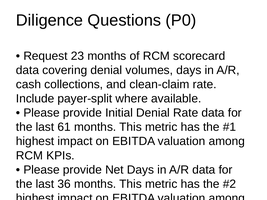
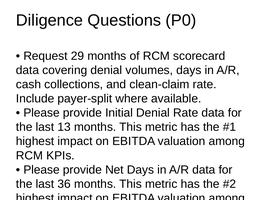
23: 23 -> 29
61: 61 -> 13
